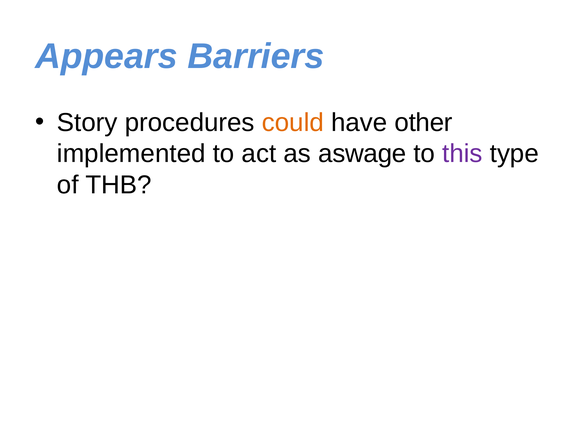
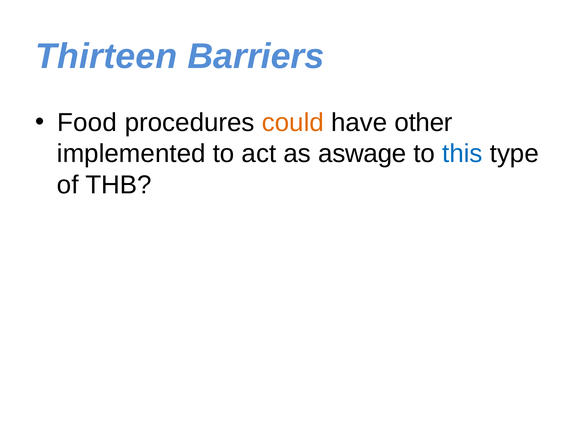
Appears: Appears -> Thirteen
Story: Story -> Food
this colour: purple -> blue
